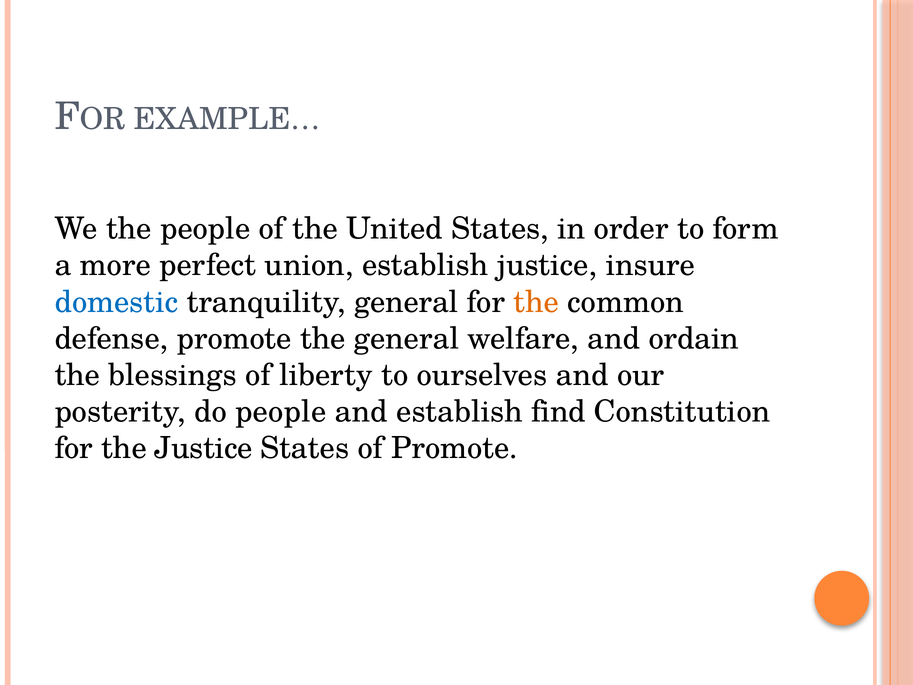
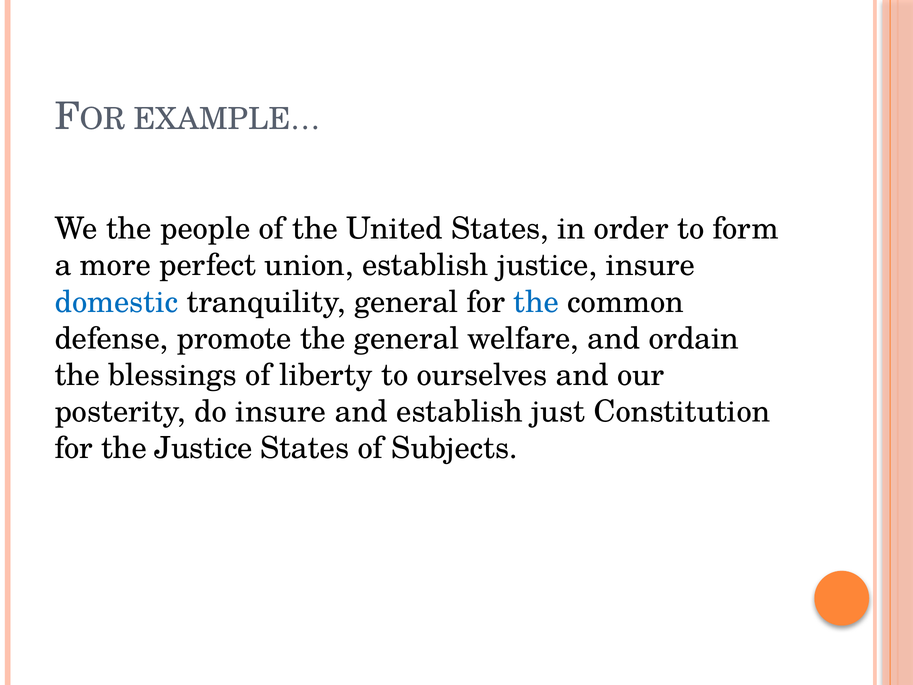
the at (536, 302) colour: orange -> blue
do people: people -> insure
find: find -> just
of Promote: Promote -> Subjects
